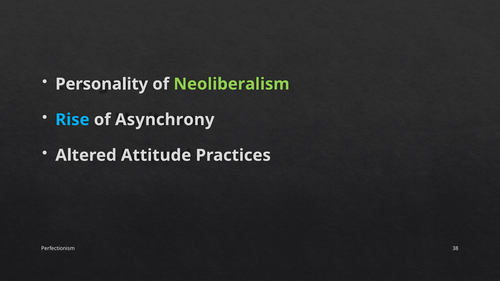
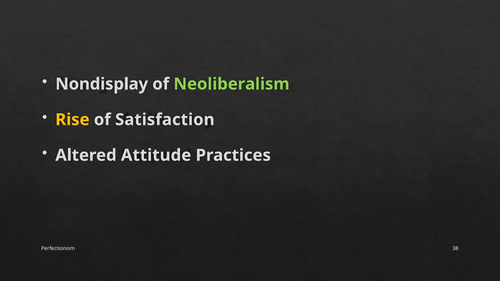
Personality: Personality -> Nondisplay
Rise colour: light blue -> yellow
Asynchrony: Asynchrony -> Satisfaction
